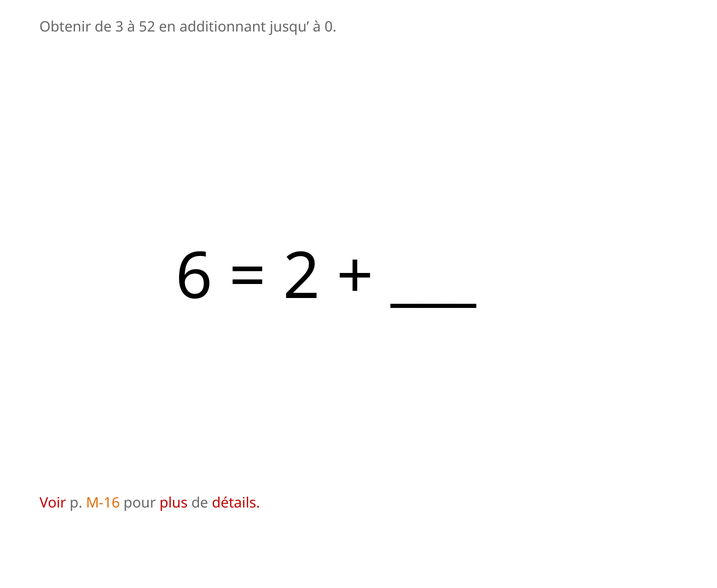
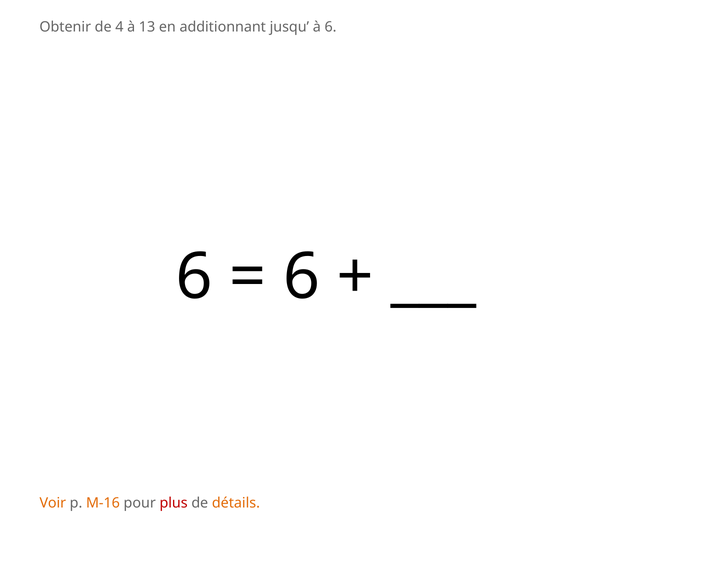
3: 3 -> 4
52: 52 -> 13
à 0: 0 -> 6
2 at (302, 277): 2 -> 6
Voir colour: red -> orange
détails colour: red -> orange
